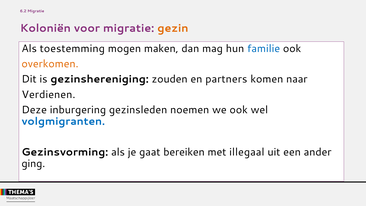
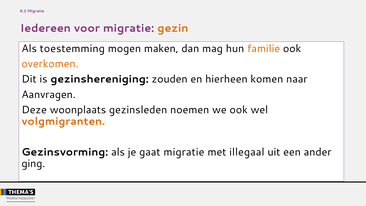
Koloniën: Koloniën -> Iedereen
familie colour: blue -> orange
partners: partners -> hierheen
Verdienen: Verdienen -> Aanvragen
inburgering: inburgering -> woonplaats
volgmigranten colour: blue -> orange
gaat bereiken: bereiken -> migratie
